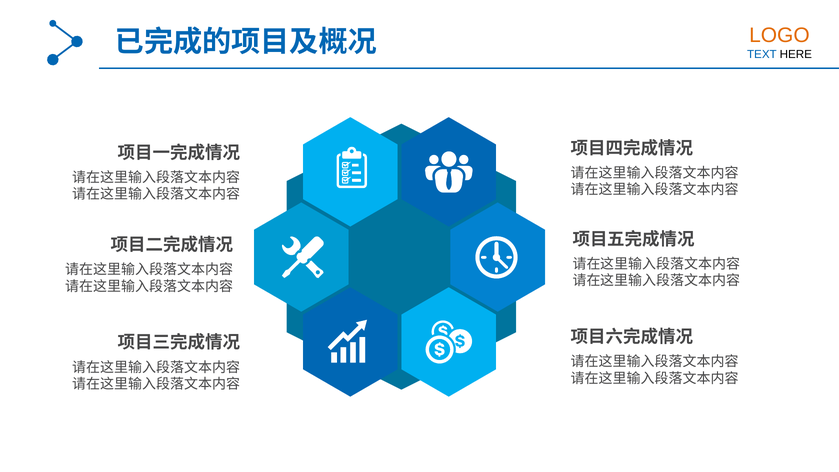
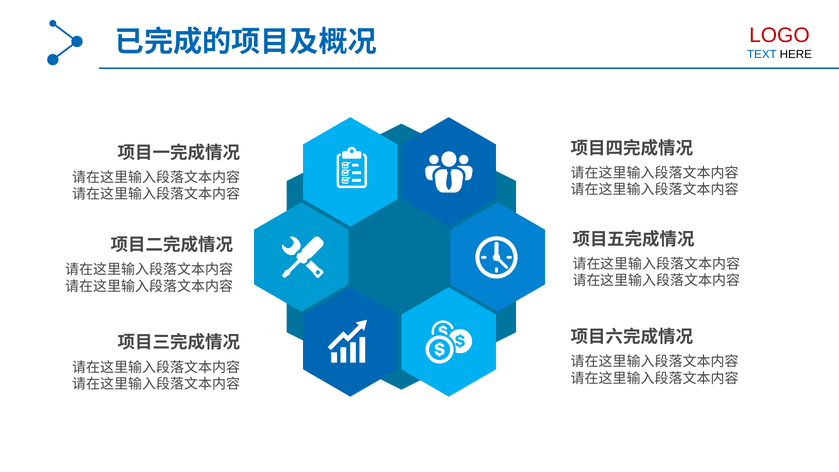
LOGO colour: orange -> red
